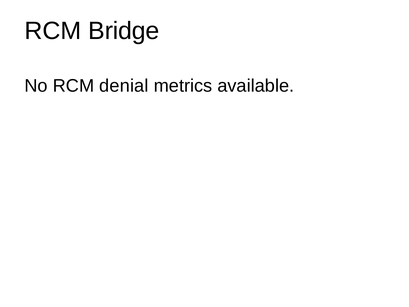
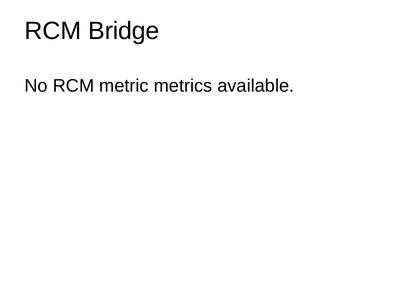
denial: denial -> metric
